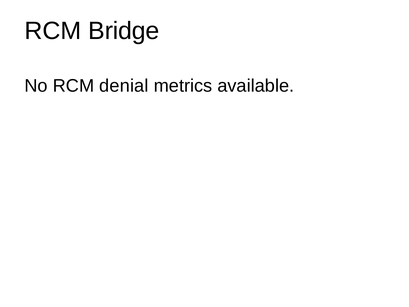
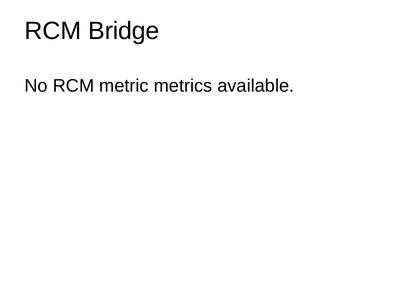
denial: denial -> metric
